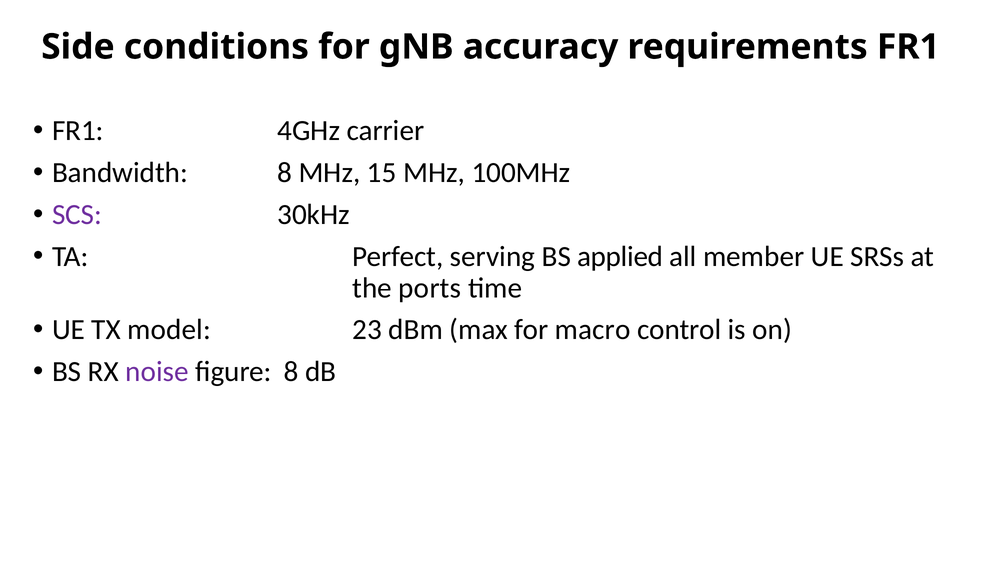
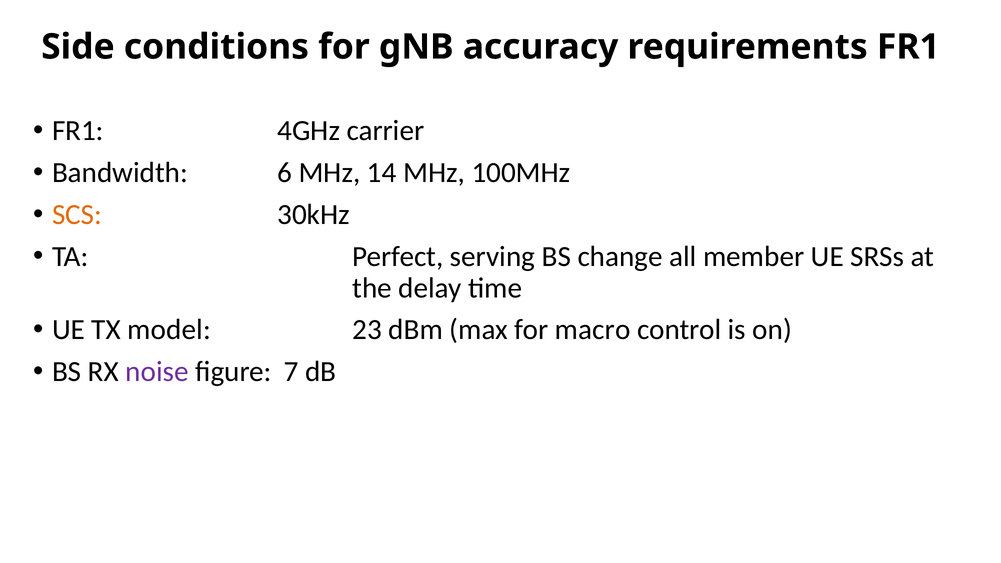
Bandwidth 8: 8 -> 6
15: 15 -> 14
SCS colour: purple -> orange
applied: applied -> change
ports: ports -> delay
figure 8: 8 -> 7
